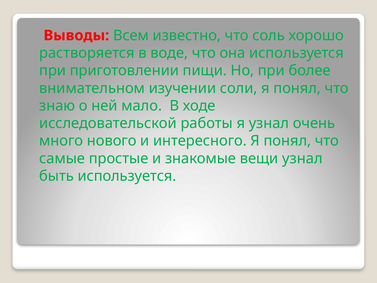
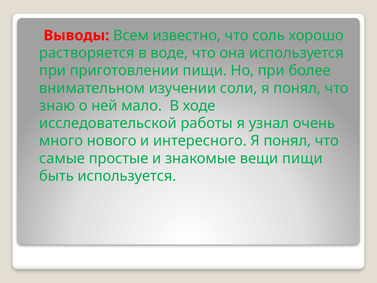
вещи узнал: узнал -> пищи
